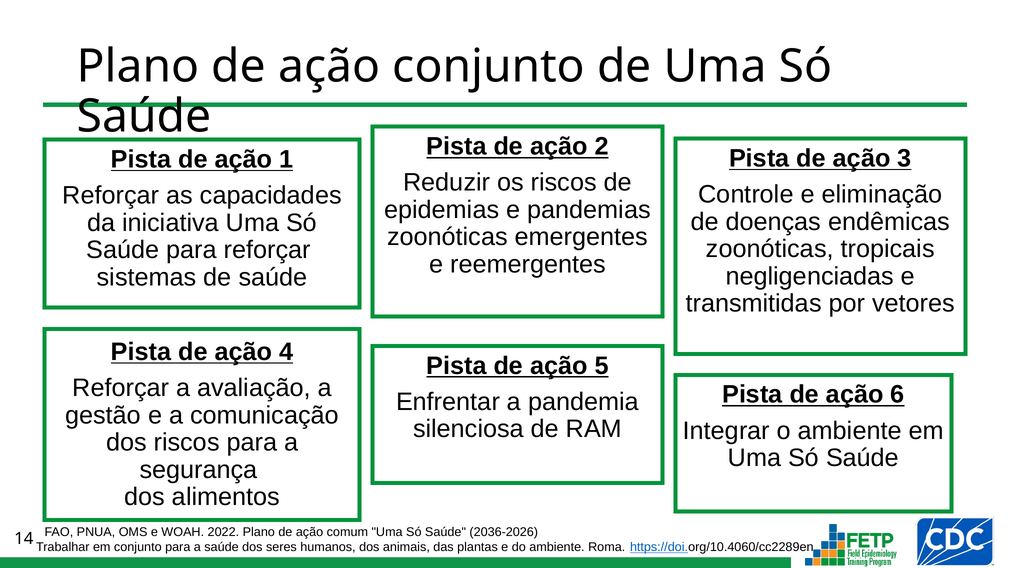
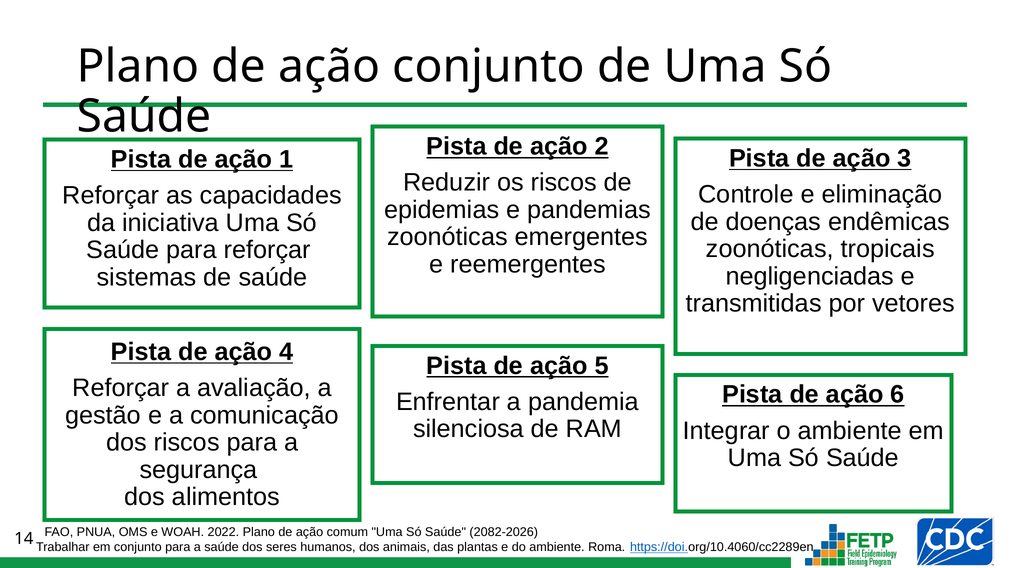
2036-2026: 2036-2026 -> 2082-2026
